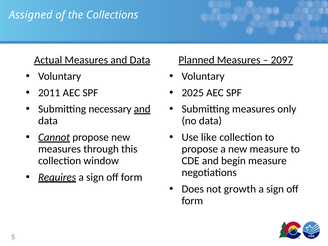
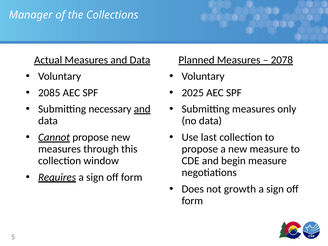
Assigned: Assigned -> Manager
2097: 2097 -> 2078
2011: 2011 -> 2085
like: like -> last
